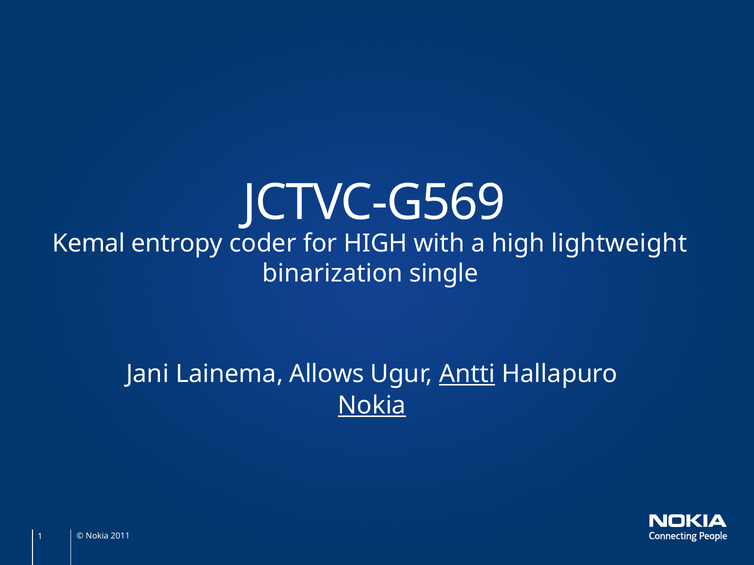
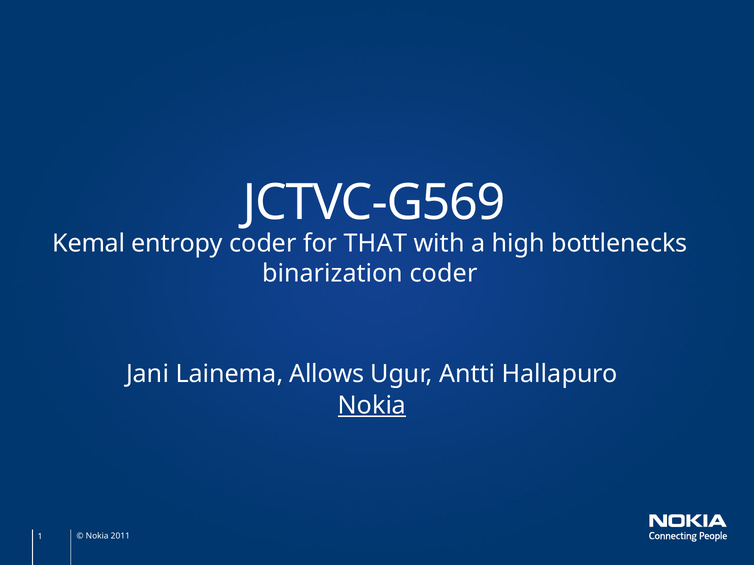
for HIGH: HIGH -> THAT
lightweight: lightweight -> bottlenecks
binarization single: single -> coder
Antti underline: present -> none
